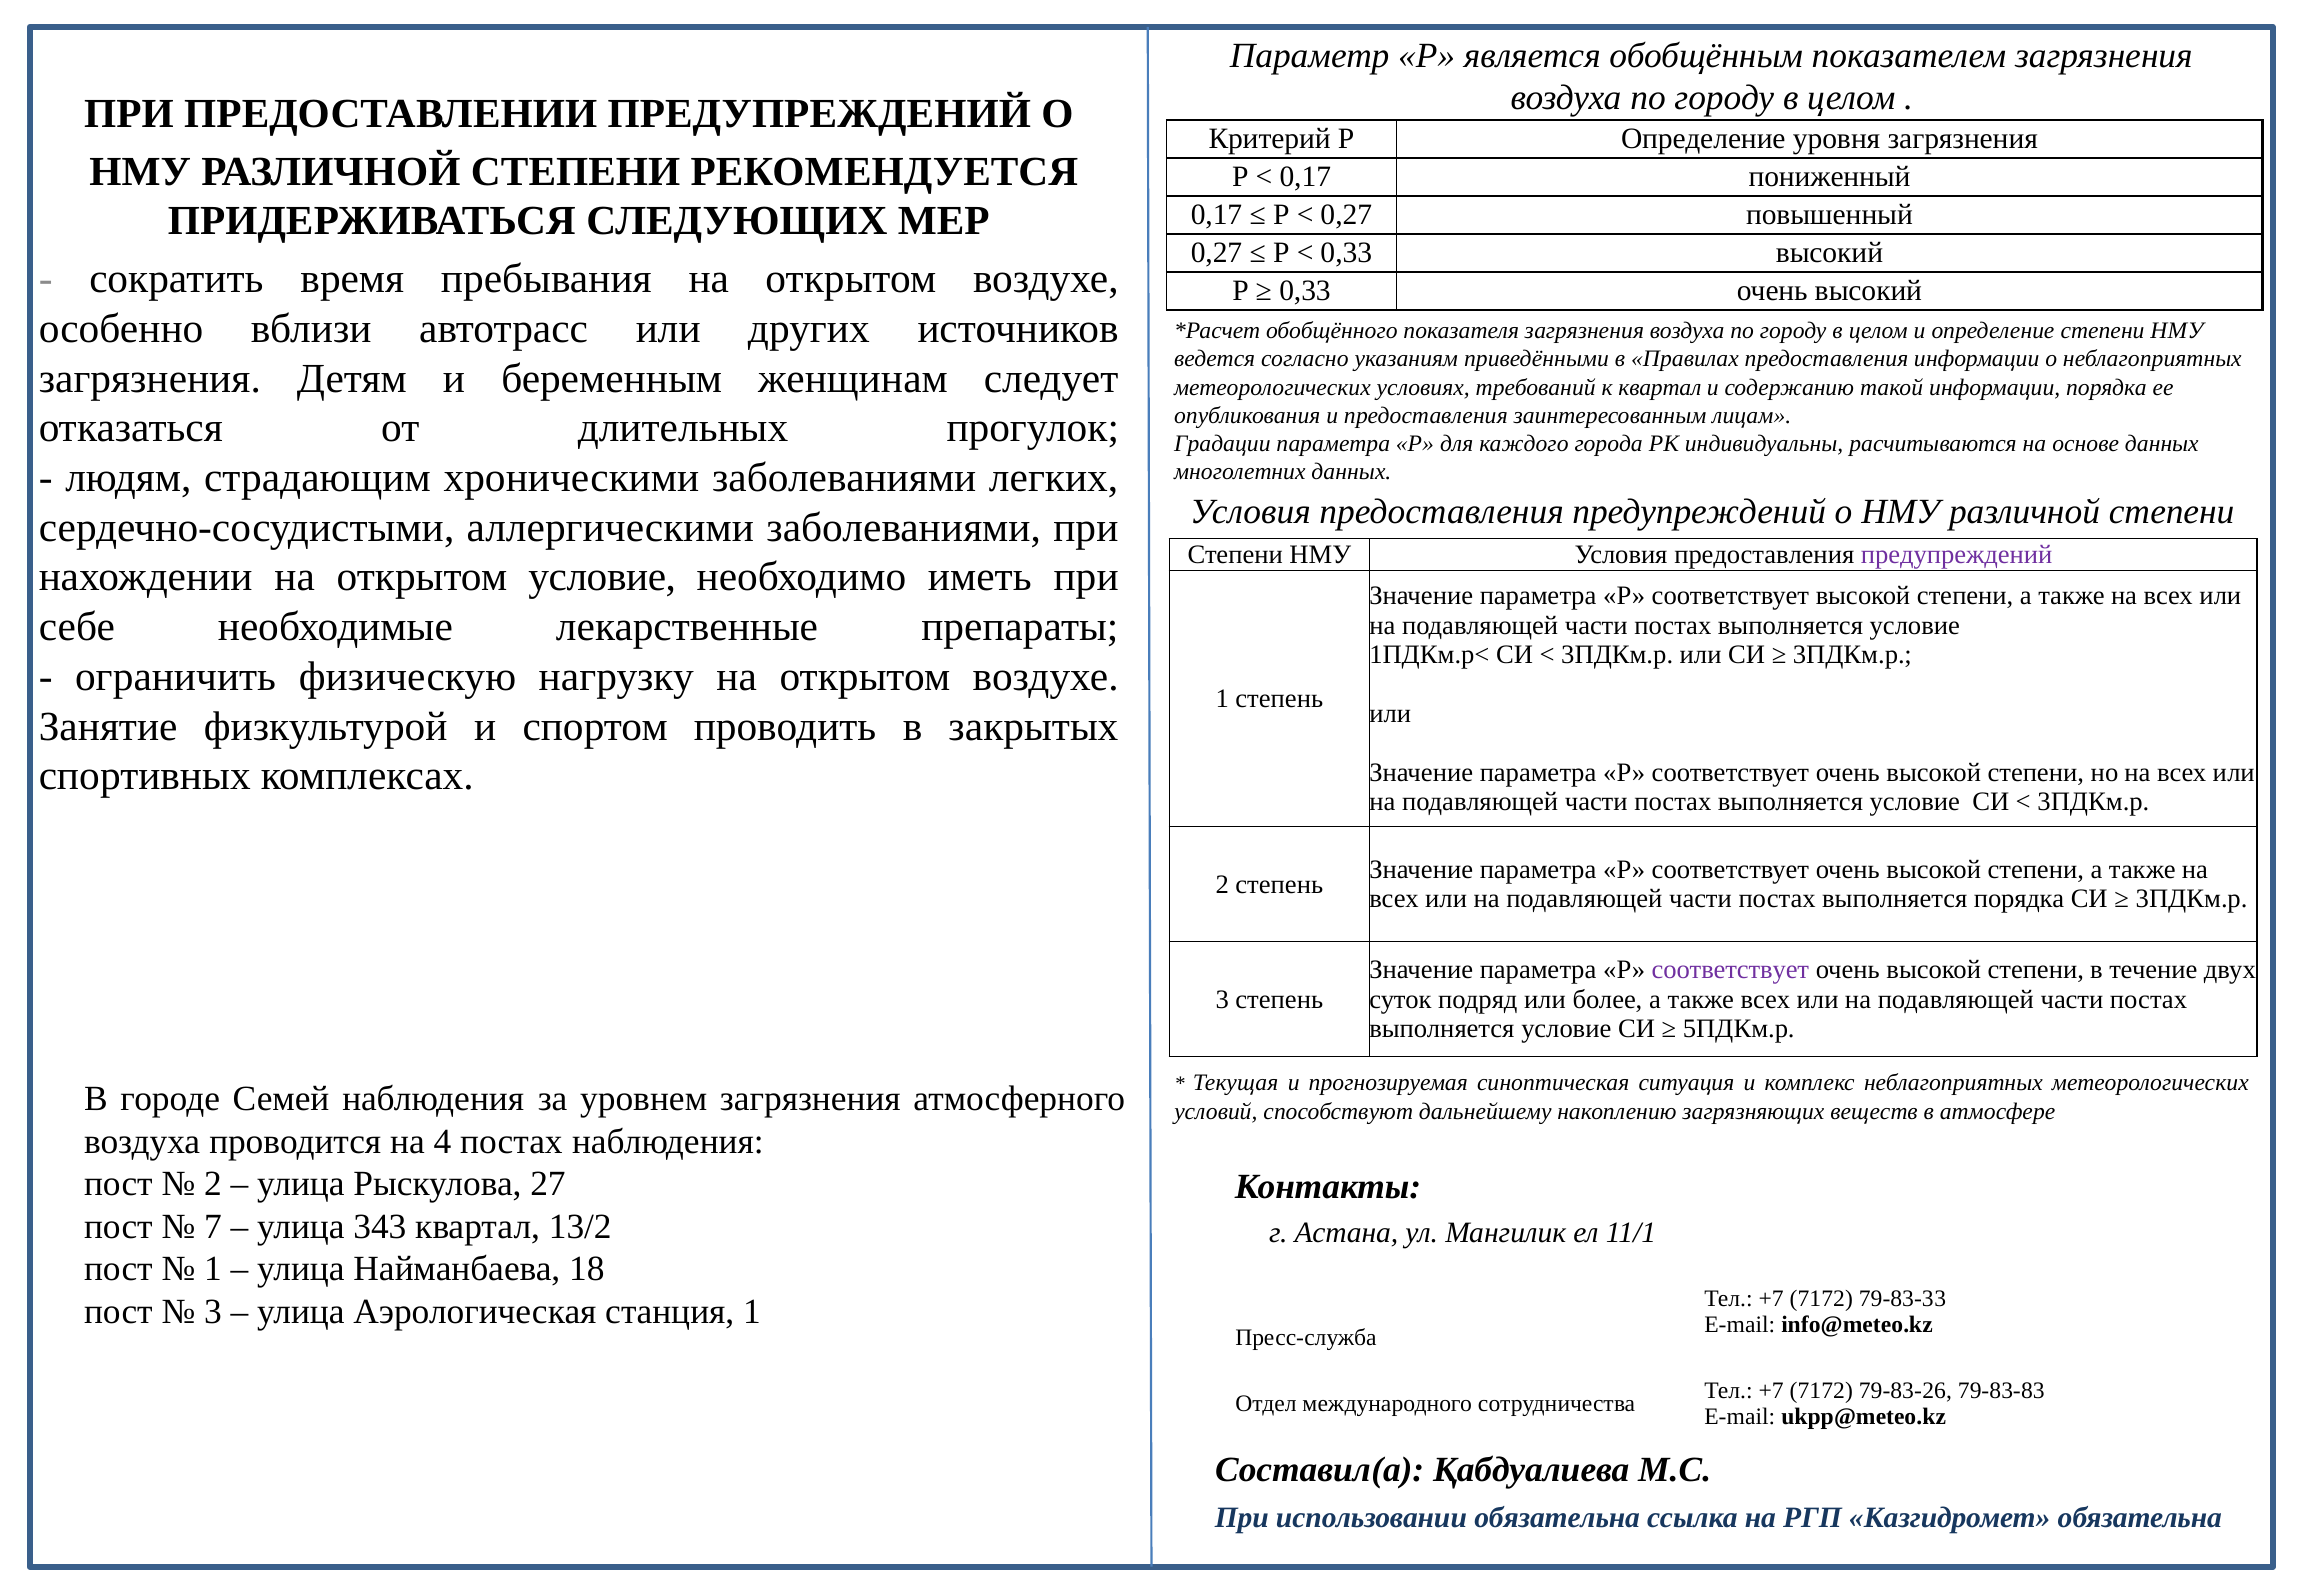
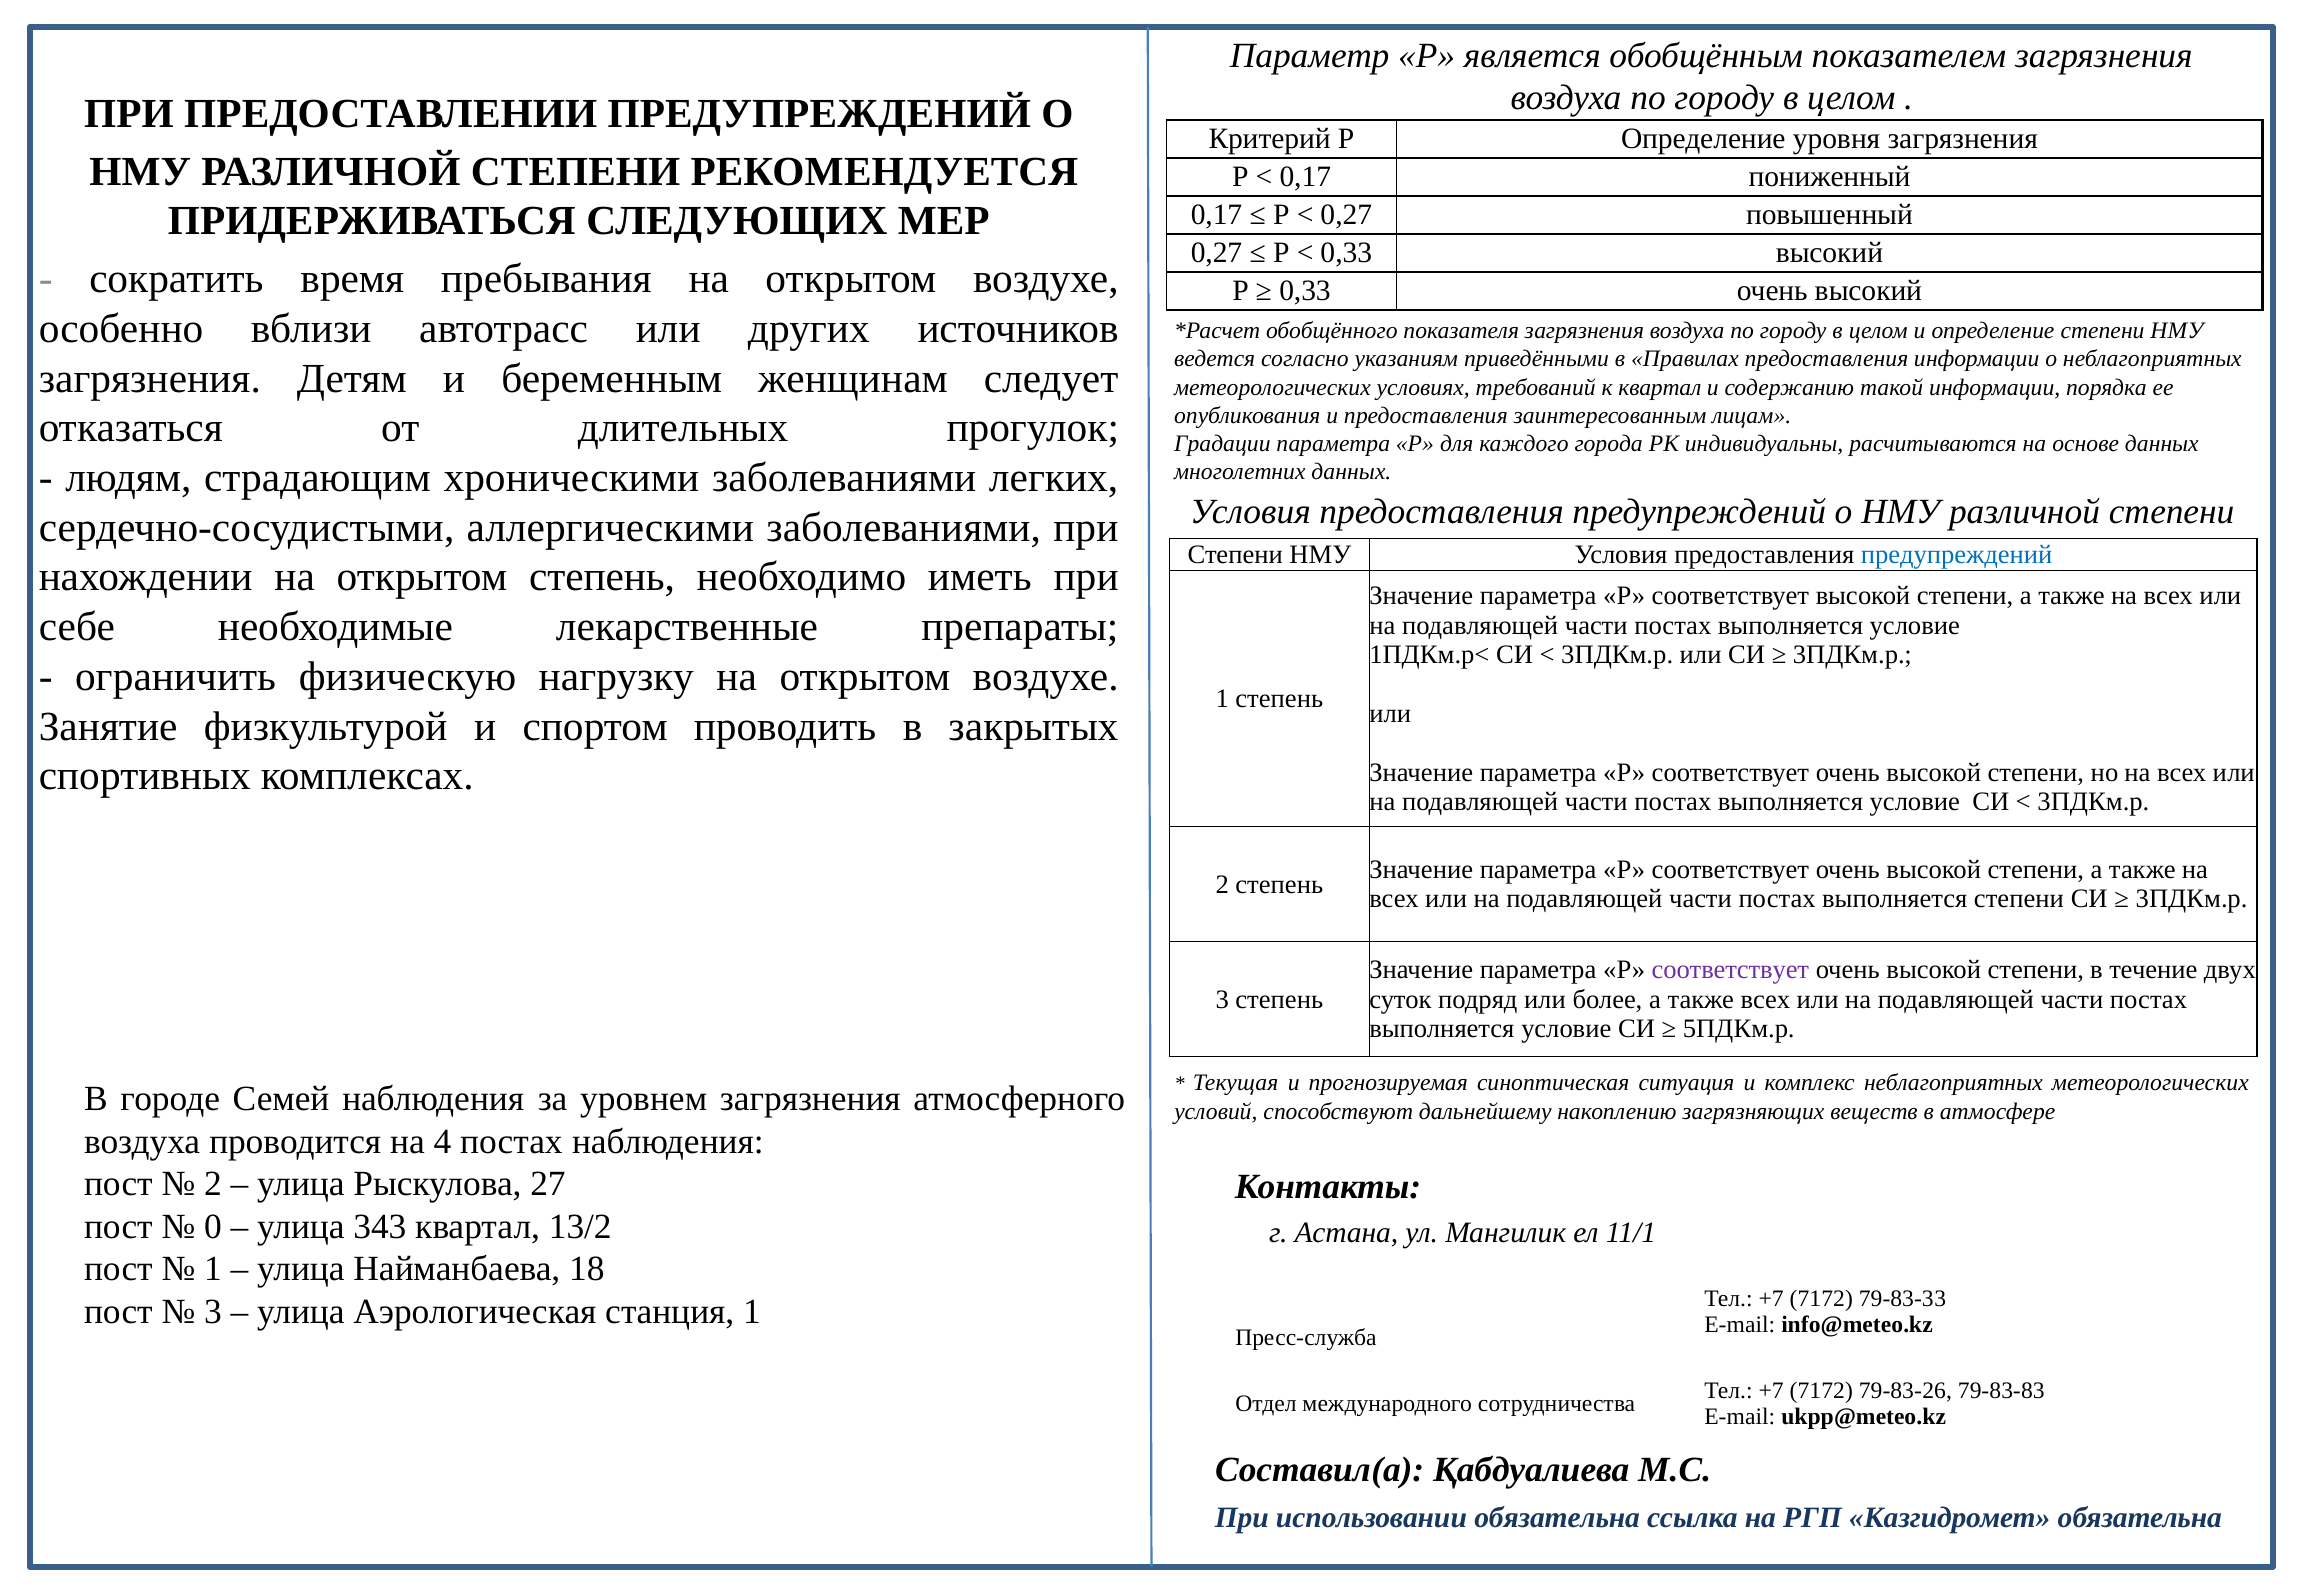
предупреждений at (1957, 555) colour: purple -> blue
открытом условие: условие -> степень
выполняется порядка: порядка -> степени
7: 7 -> 0
